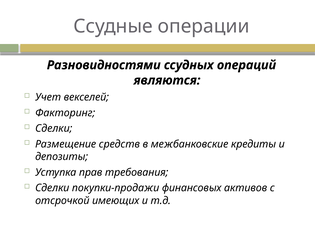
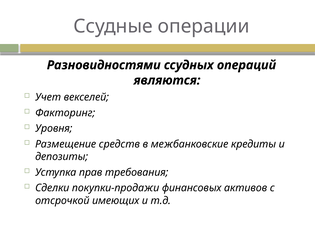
Сделки at (54, 129): Сделки -> Уровня
